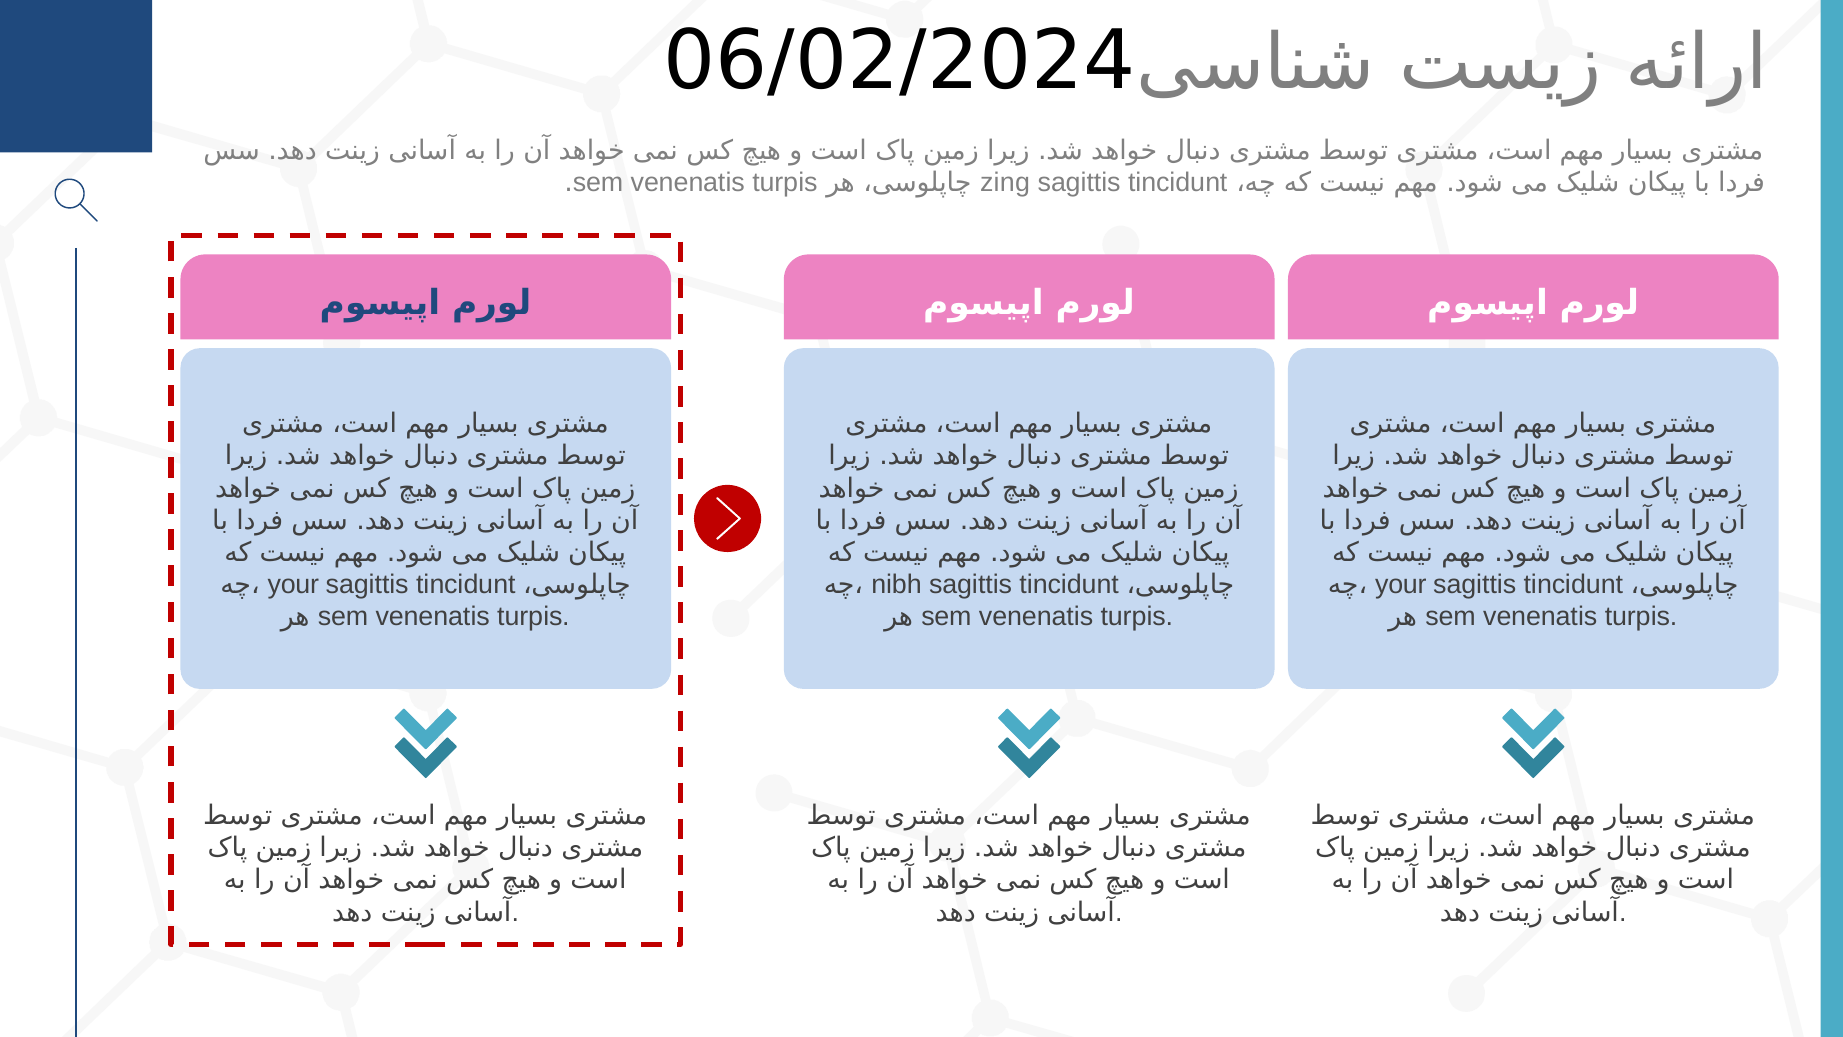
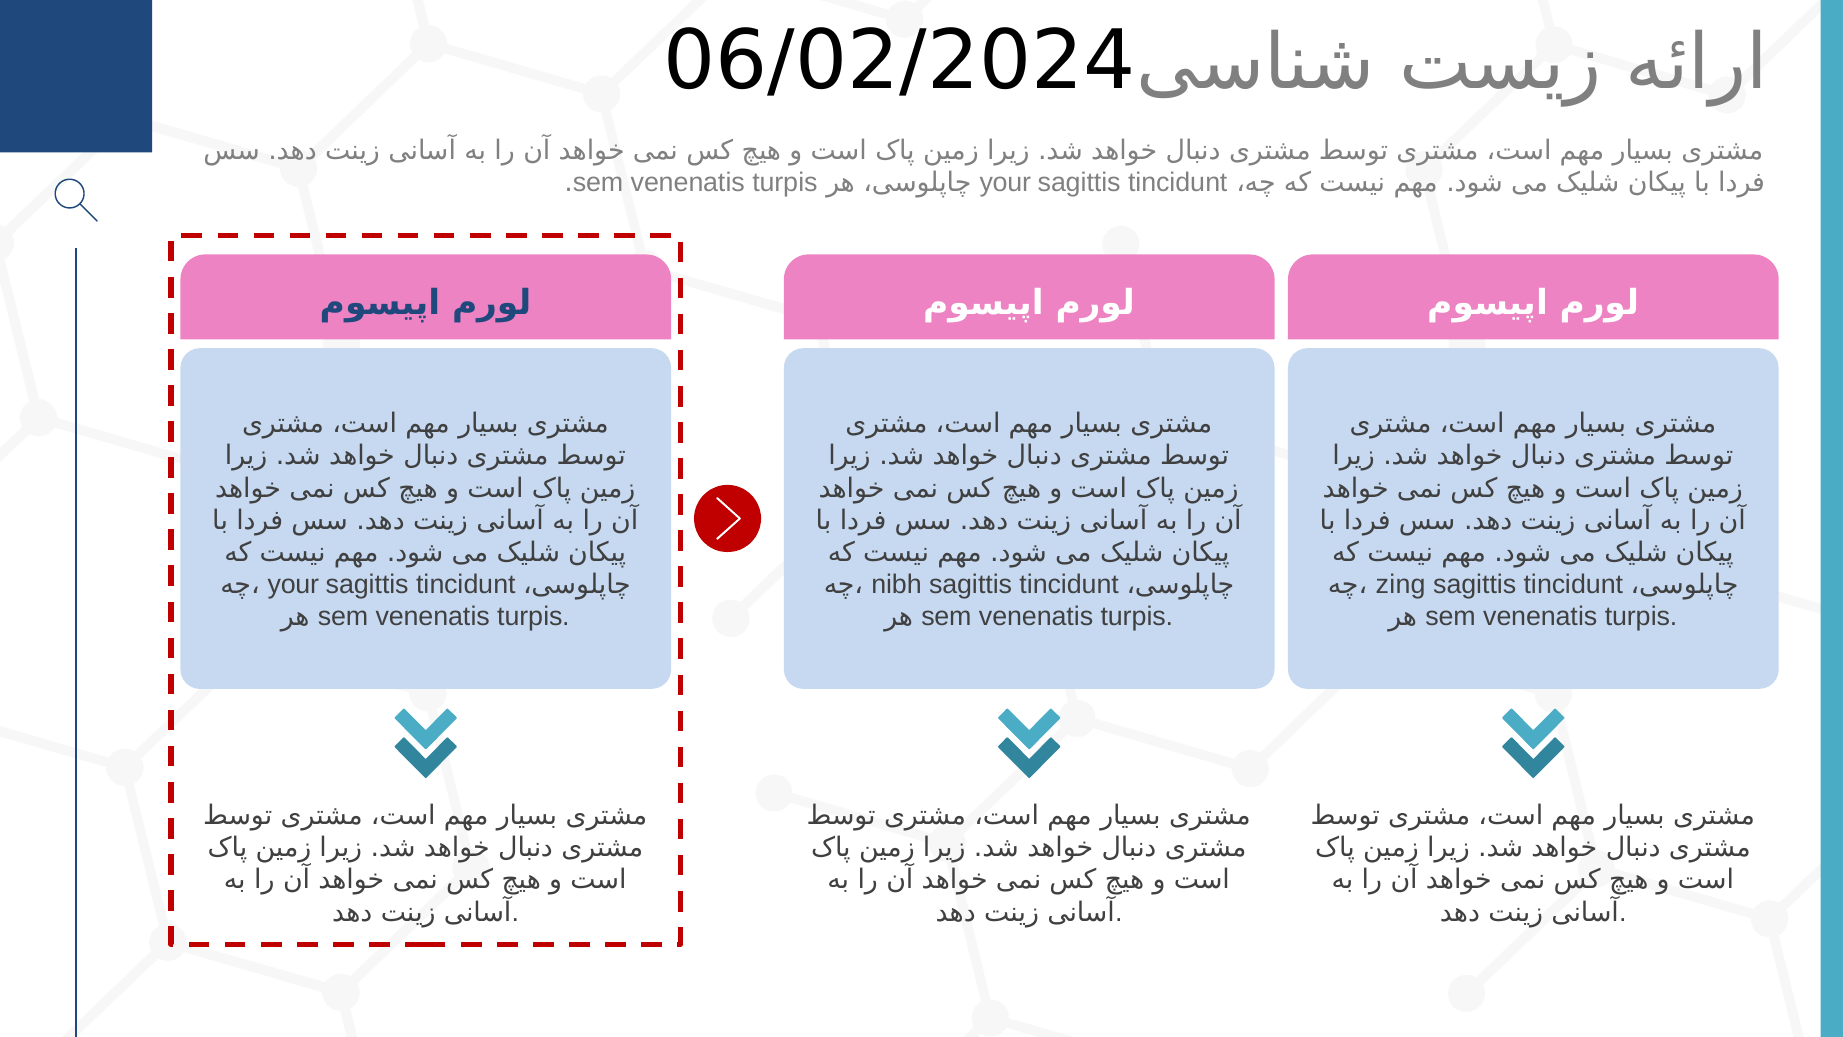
zing at (1005, 183): zing -> your
your at (1401, 585): your -> zing
